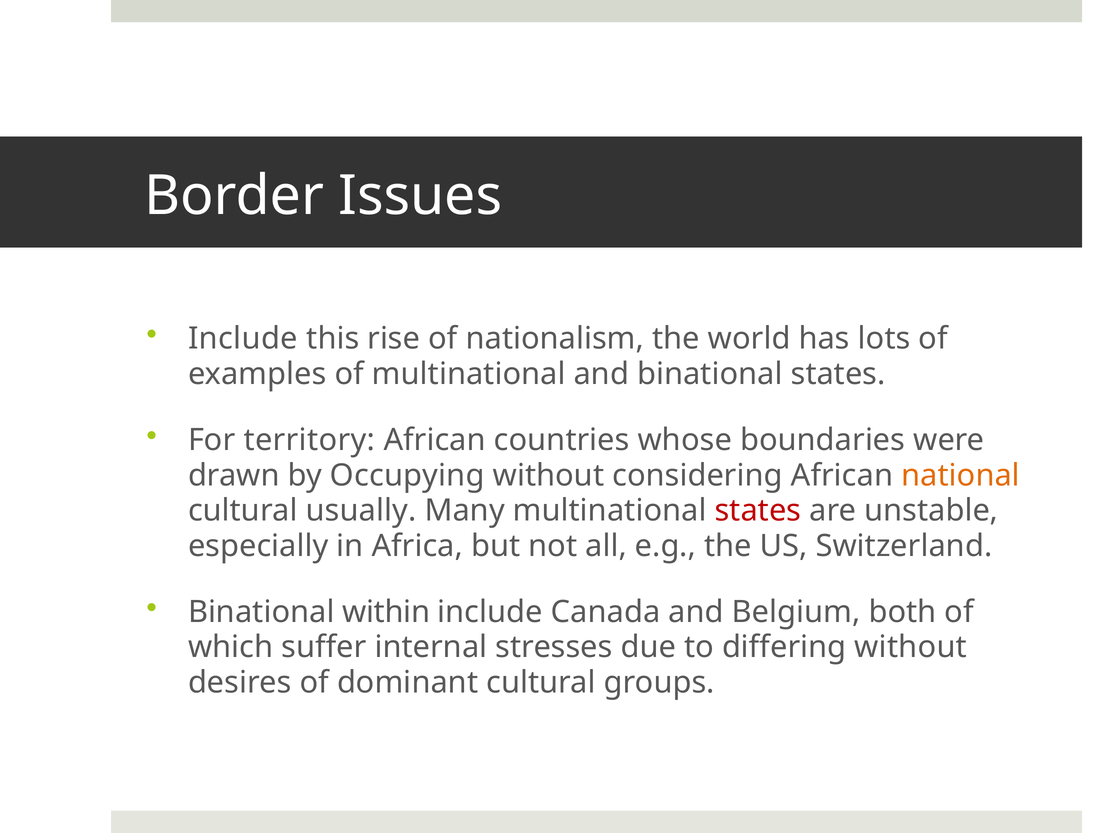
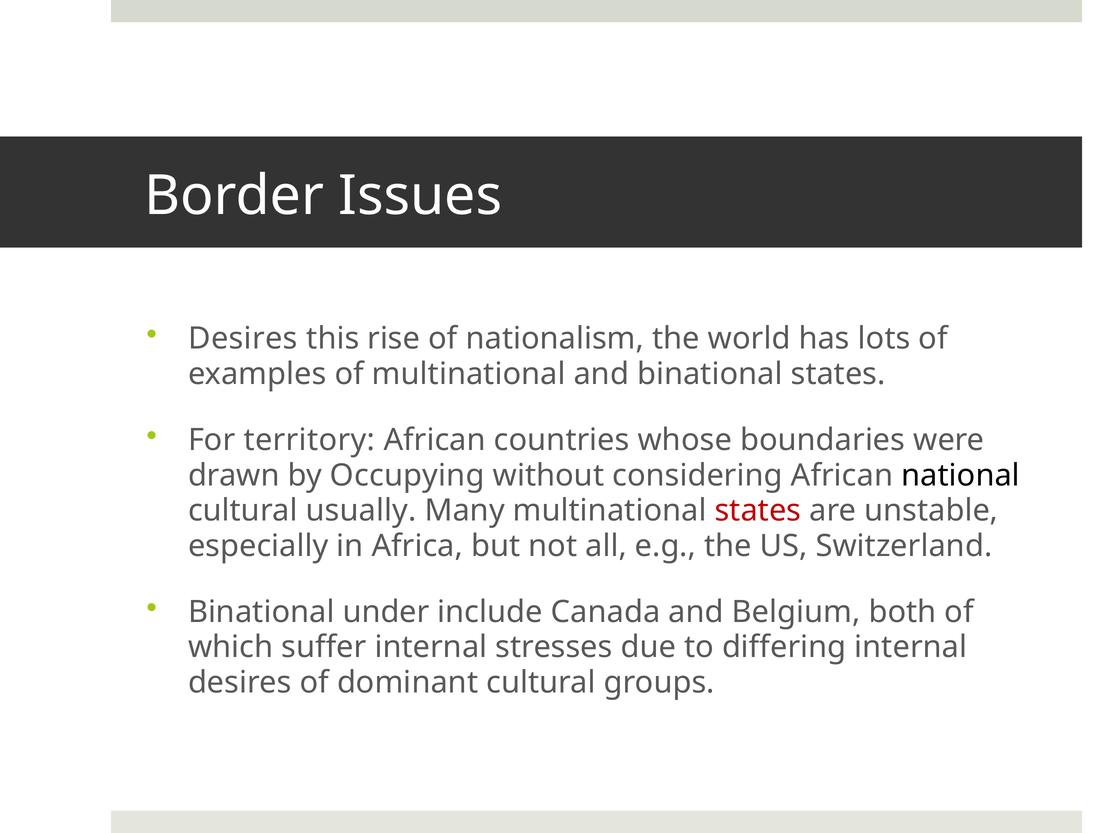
Include at (243, 339): Include -> Desires
national colour: orange -> black
within: within -> under
differing without: without -> internal
